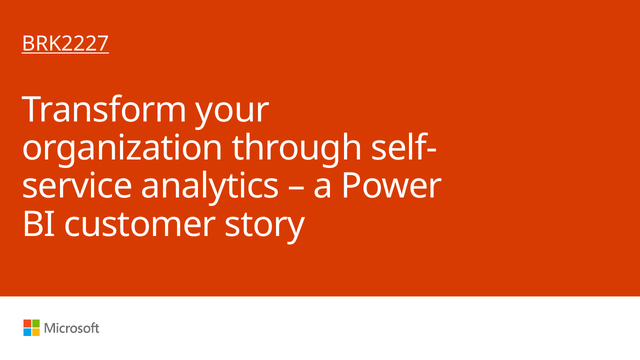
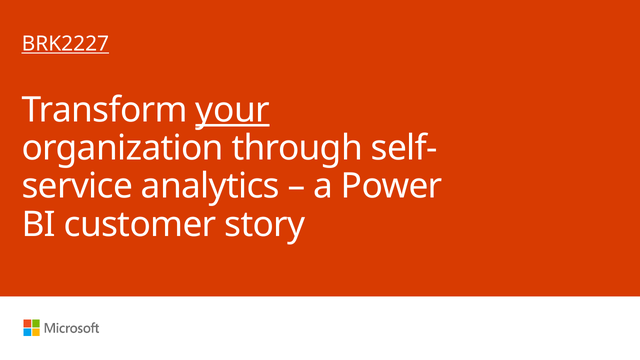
your underline: none -> present
